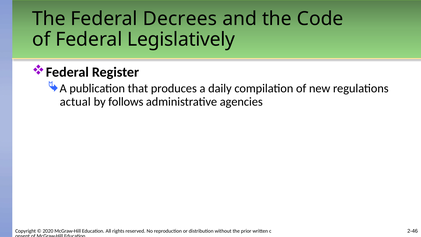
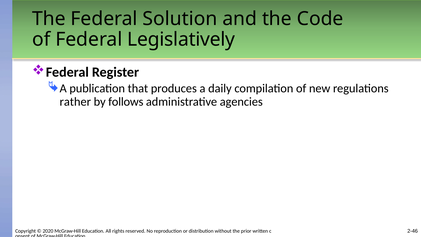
Decrees: Decrees -> Solution
actual: actual -> rather
